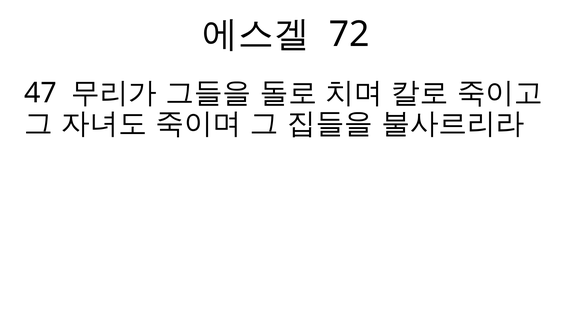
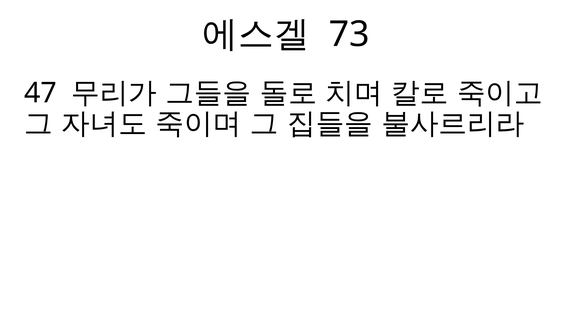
72: 72 -> 73
